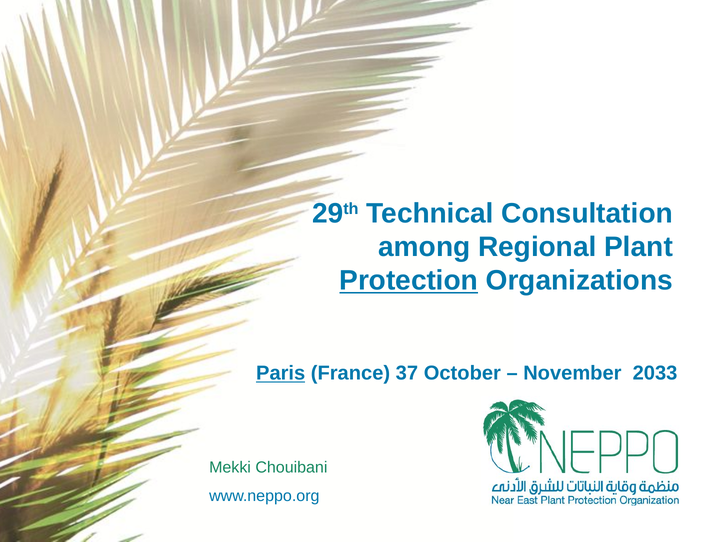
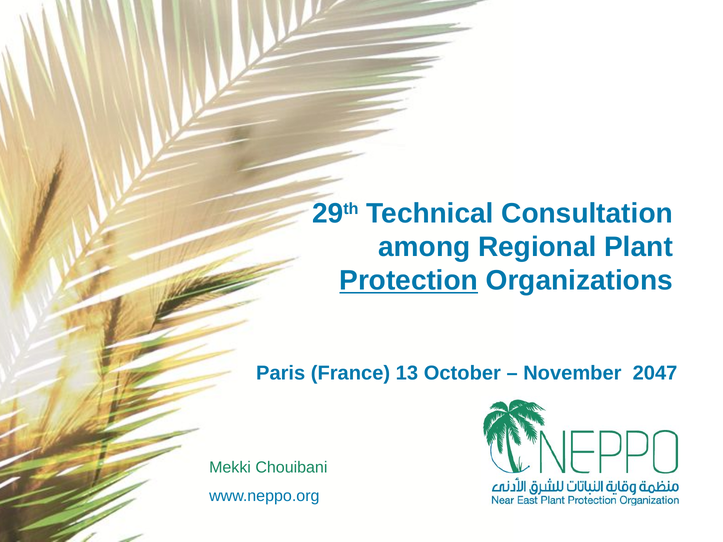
Paris underline: present -> none
37: 37 -> 13
2033: 2033 -> 2047
